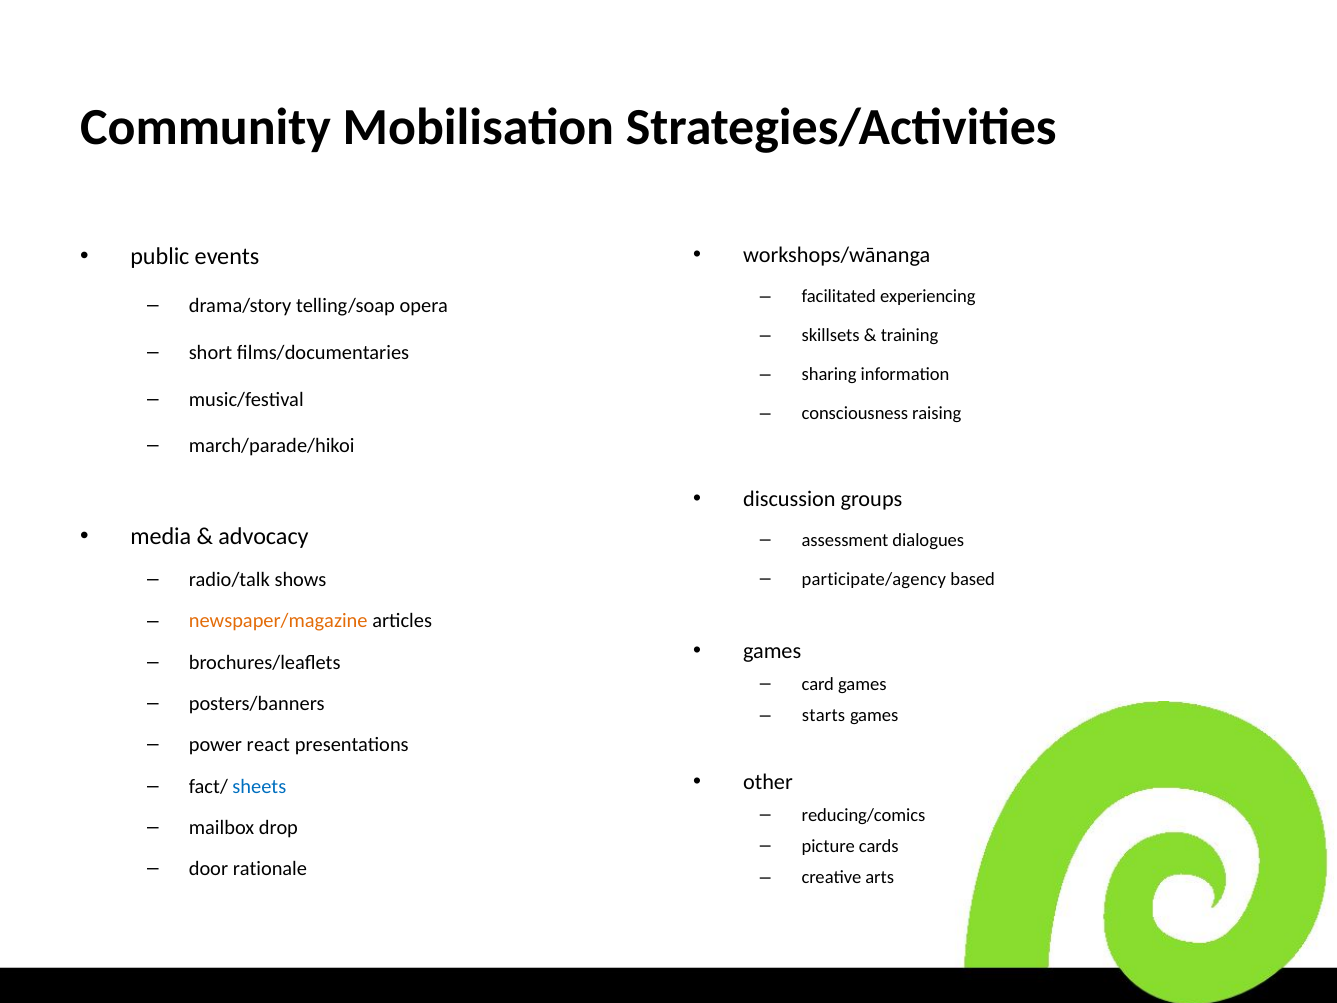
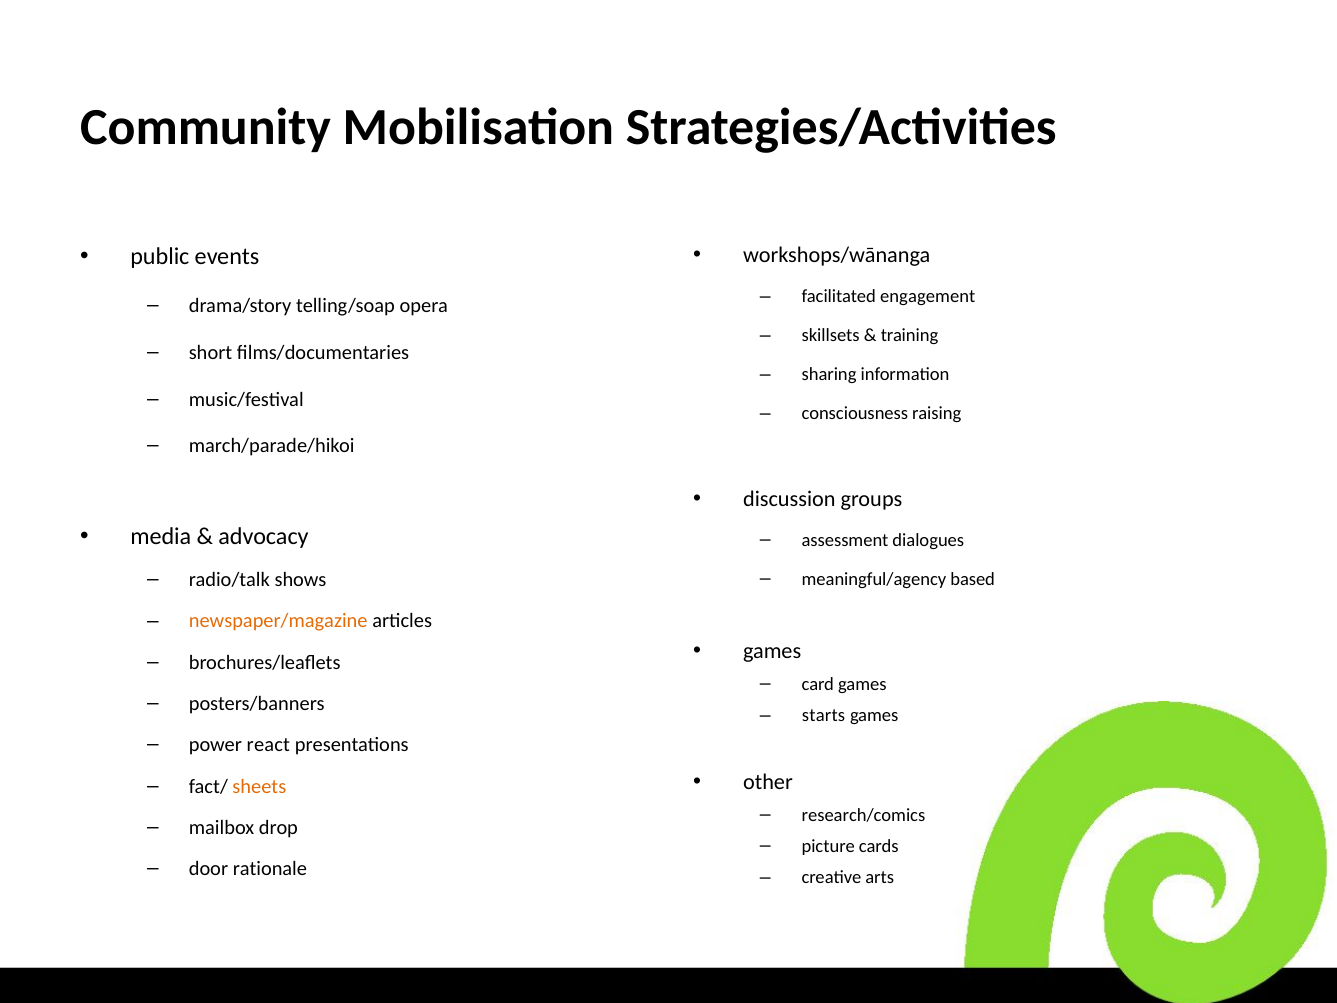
experiencing: experiencing -> engagement
participate/agency: participate/agency -> meaningful/agency
sheets colour: blue -> orange
reducing/comics: reducing/comics -> research/comics
